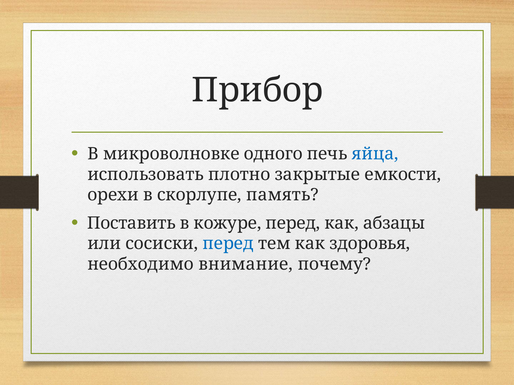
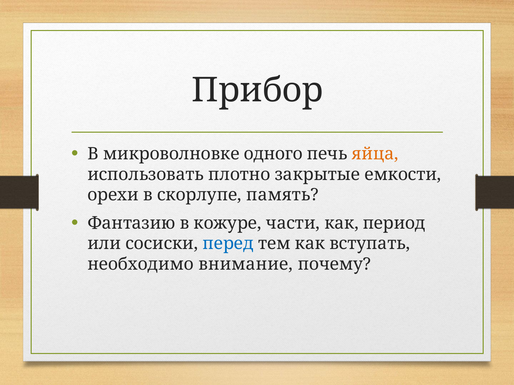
яйца colour: blue -> orange
Поставить: Поставить -> Фантазию
кожуре перед: перед -> части
абзацы: абзацы -> период
здоровья: здоровья -> вступать
